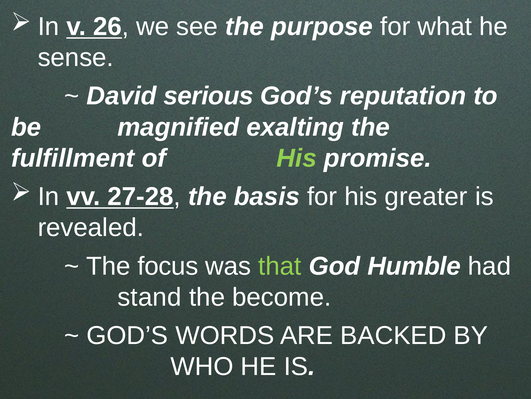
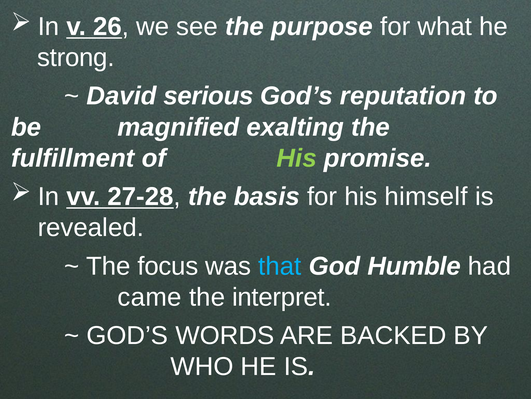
sense: sense -> strong
greater: greater -> himself
that colour: light green -> light blue
stand: stand -> came
become: become -> interpret
